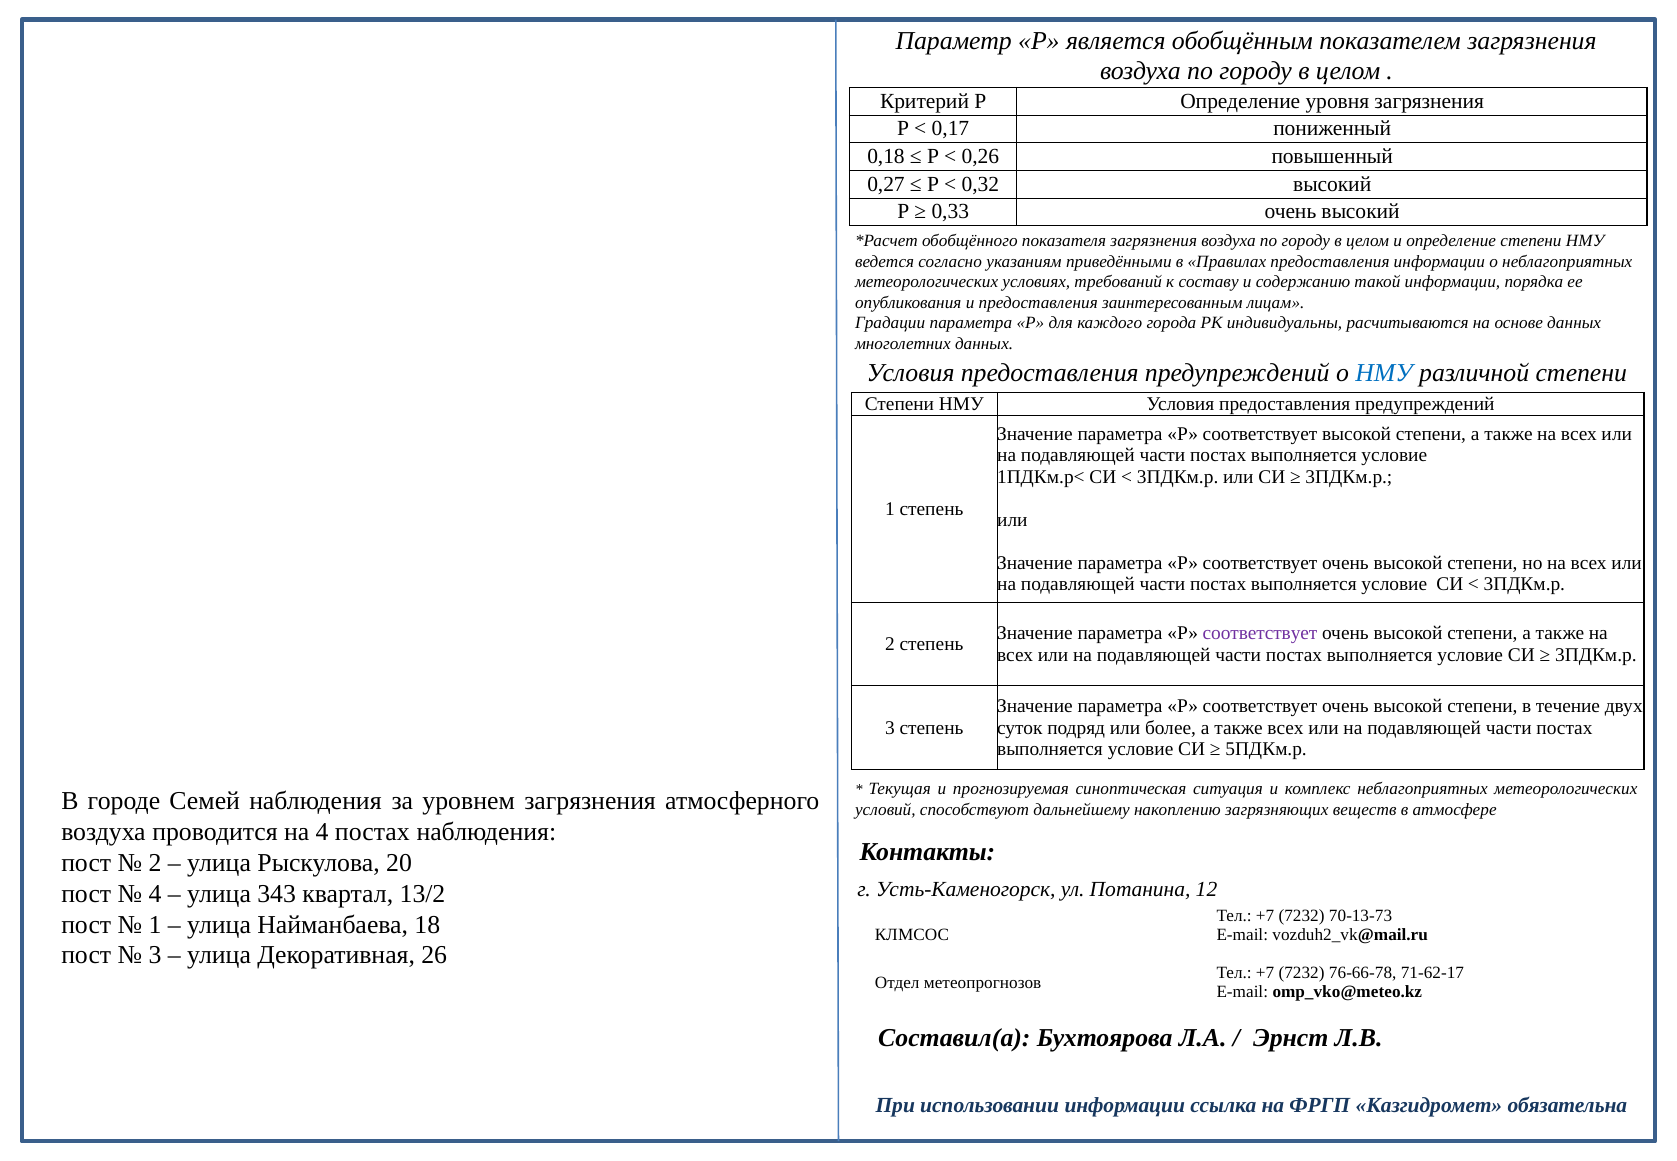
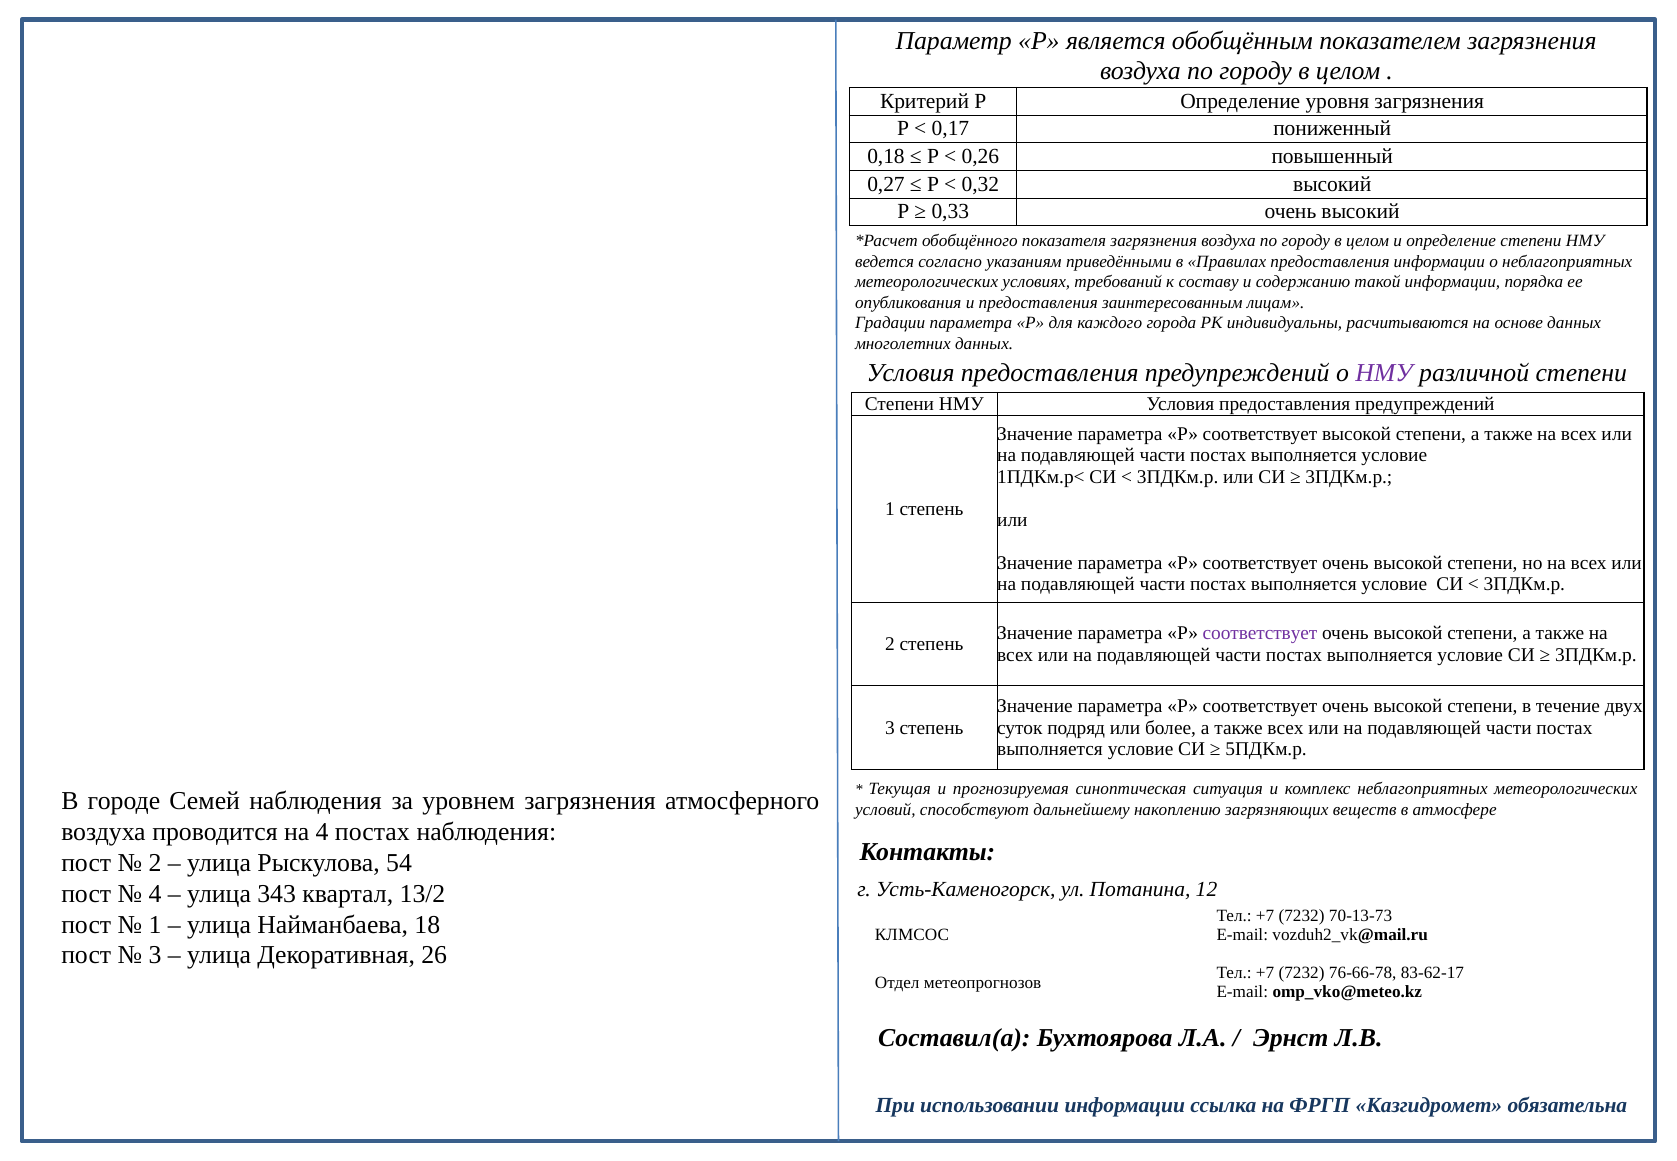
НМУ at (1384, 373) colour: blue -> purple
20: 20 -> 54
71-62-17: 71-62-17 -> 83-62-17
